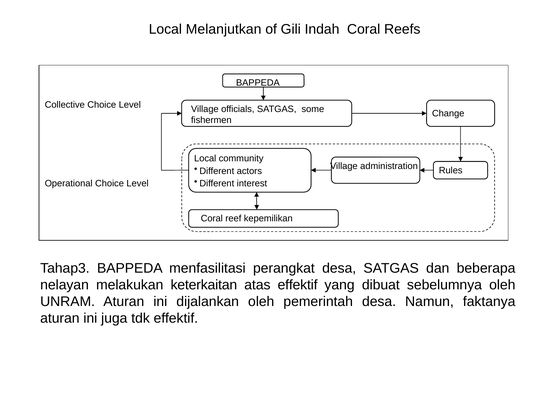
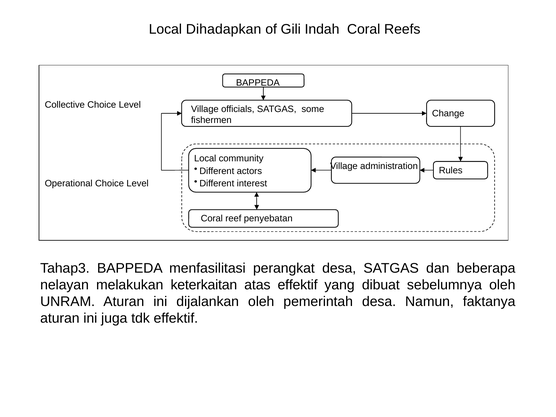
Melanjutkan: Melanjutkan -> Dihadapkan
kepemilikan: kepemilikan -> penyebatan
